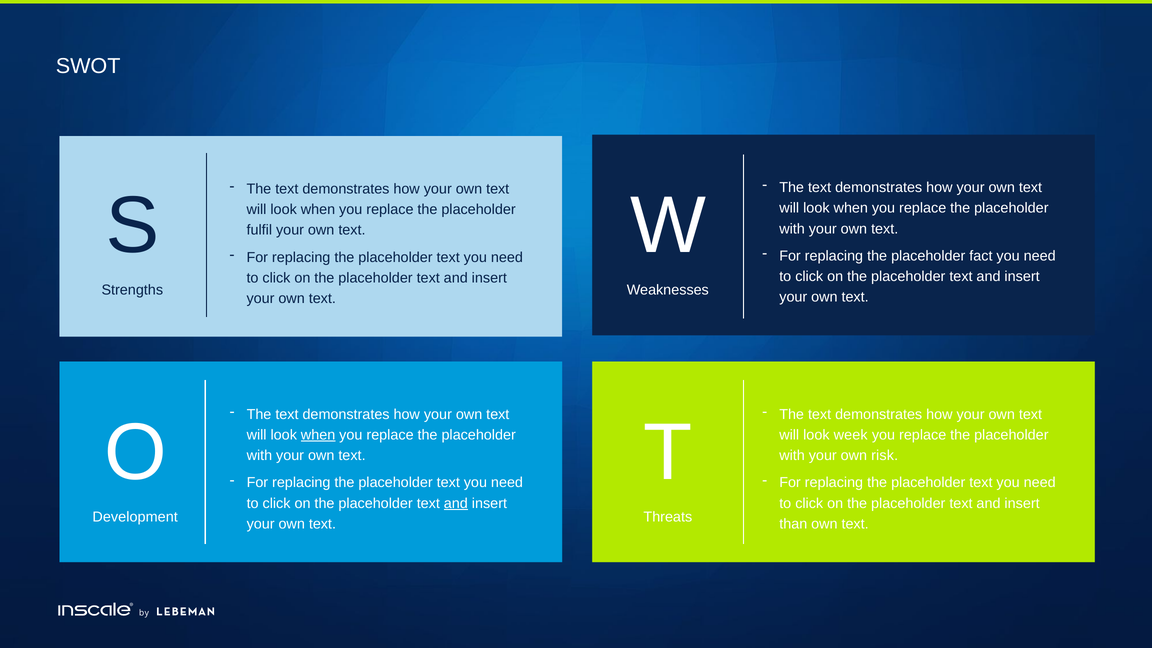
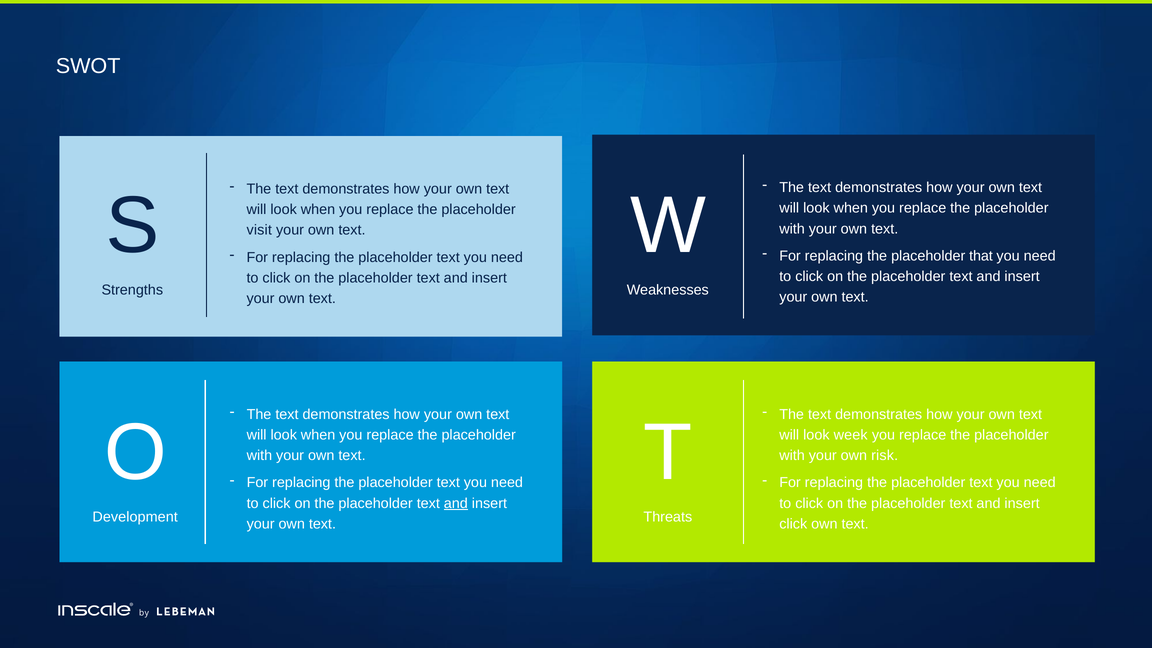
fulfil: fulfil -> visit
fact: fact -> that
when at (318, 435) underline: present -> none
than at (793, 524): than -> click
